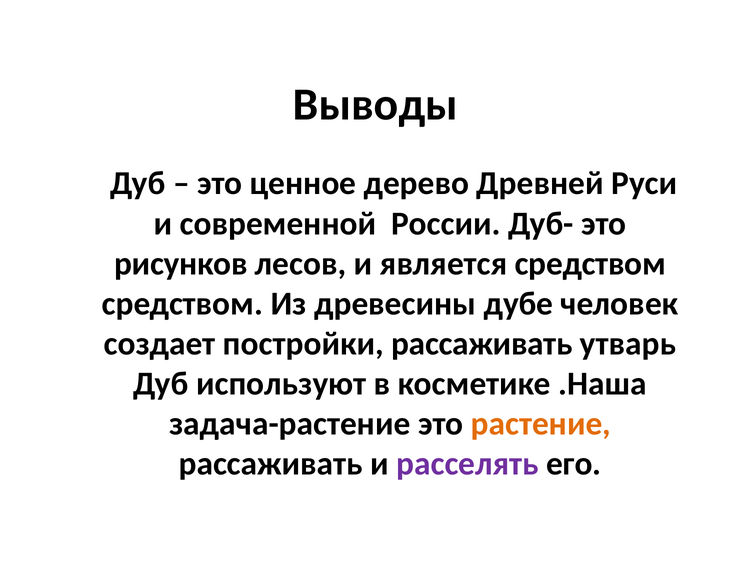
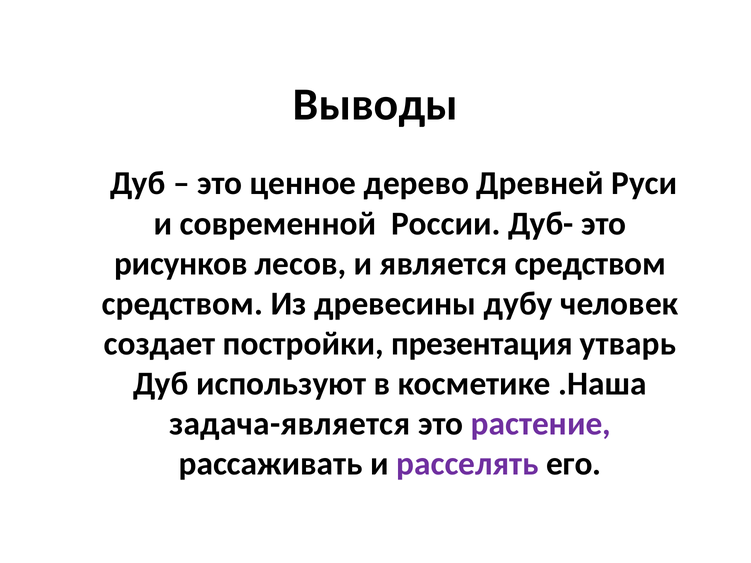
дубе: дубе -> дубу
постройки рассаживать: рассаживать -> презентация
задача-растение: задача-растение -> задача-является
растение colour: orange -> purple
